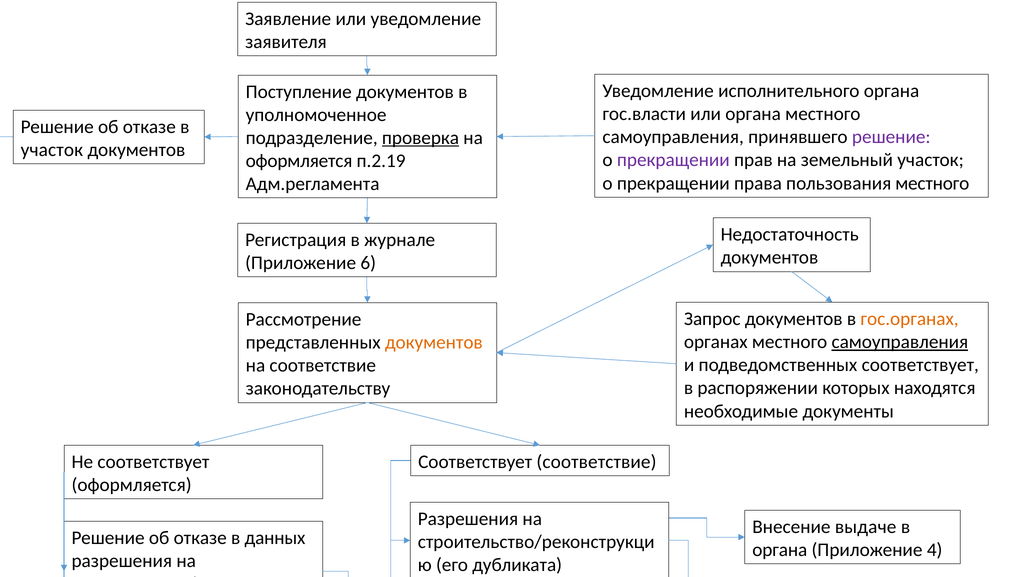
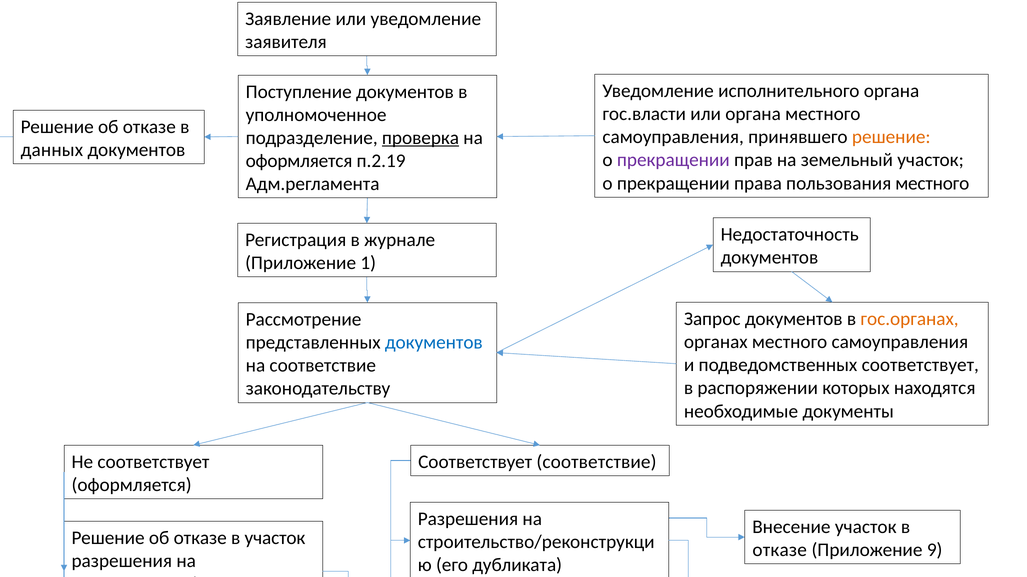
решение at (891, 137) colour: purple -> orange
участок at (52, 150): участок -> данных
6: 6 -> 1
самоуправления at (900, 342) underline: present -> none
документов at (434, 343) colour: orange -> blue
Внесение выдаче: выдаче -> участок
в данных: данных -> участок
органа at (780, 551): органа -> отказе
4: 4 -> 9
